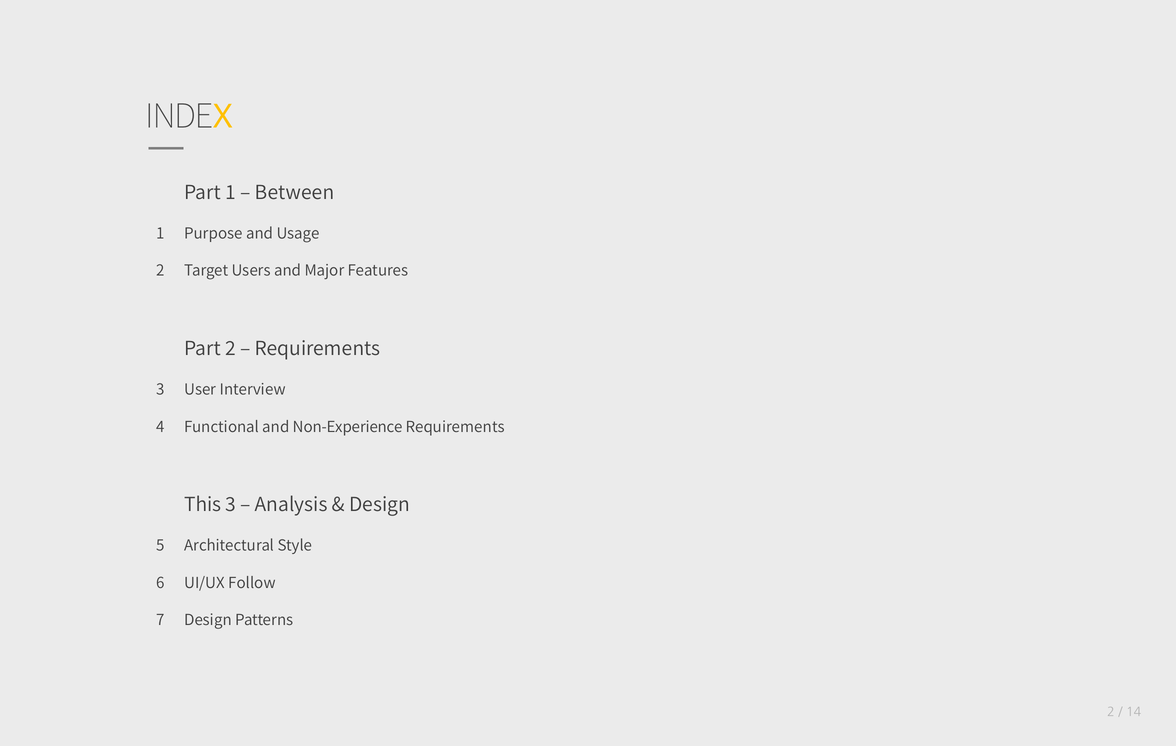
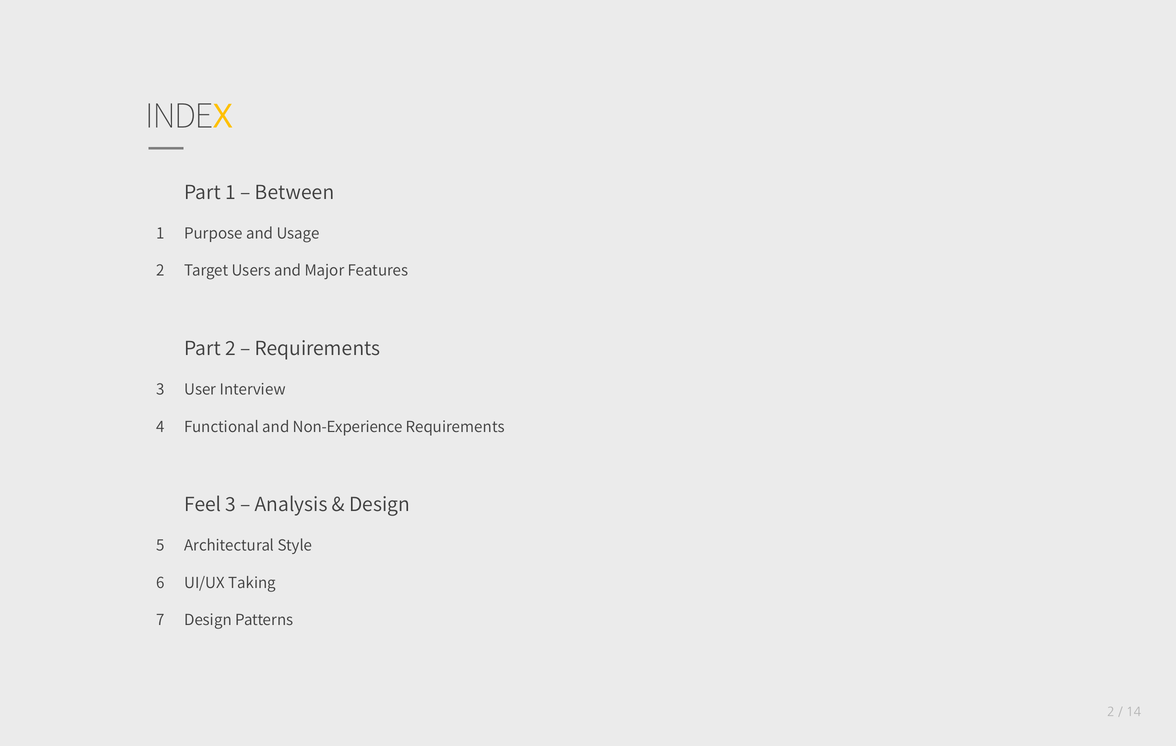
This: This -> Feel
Follow: Follow -> Taking
